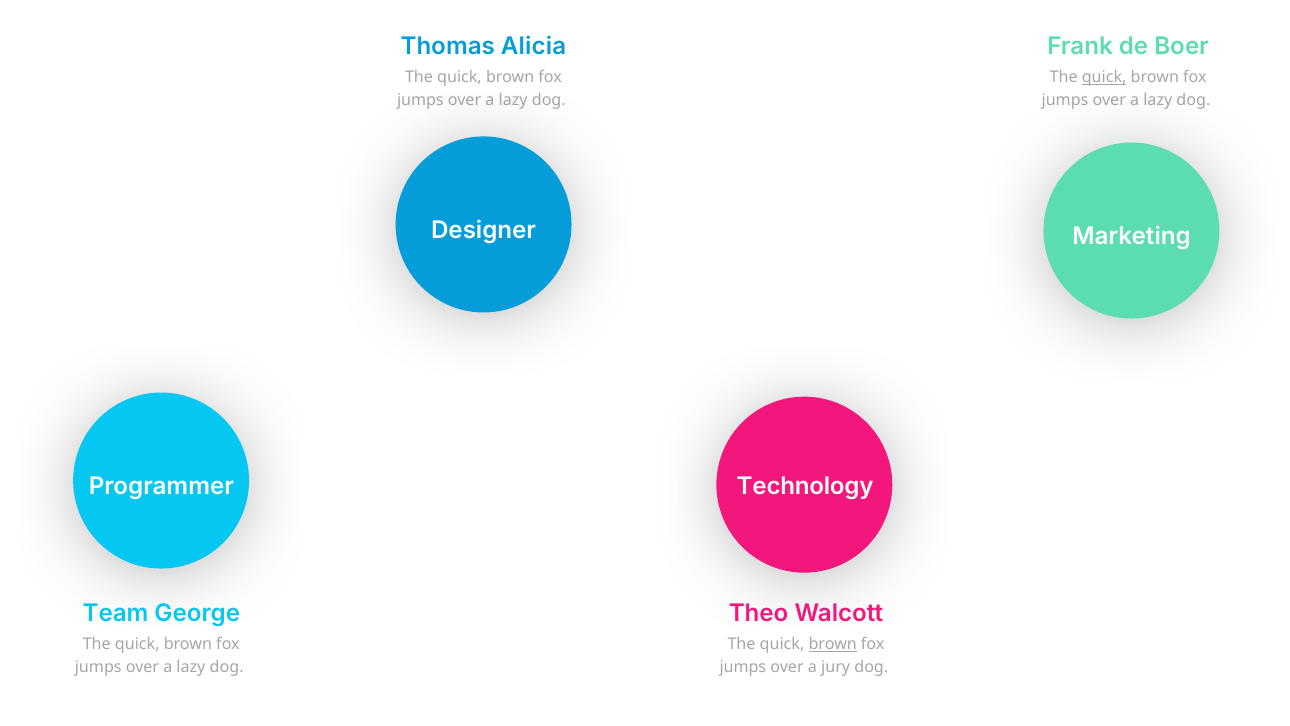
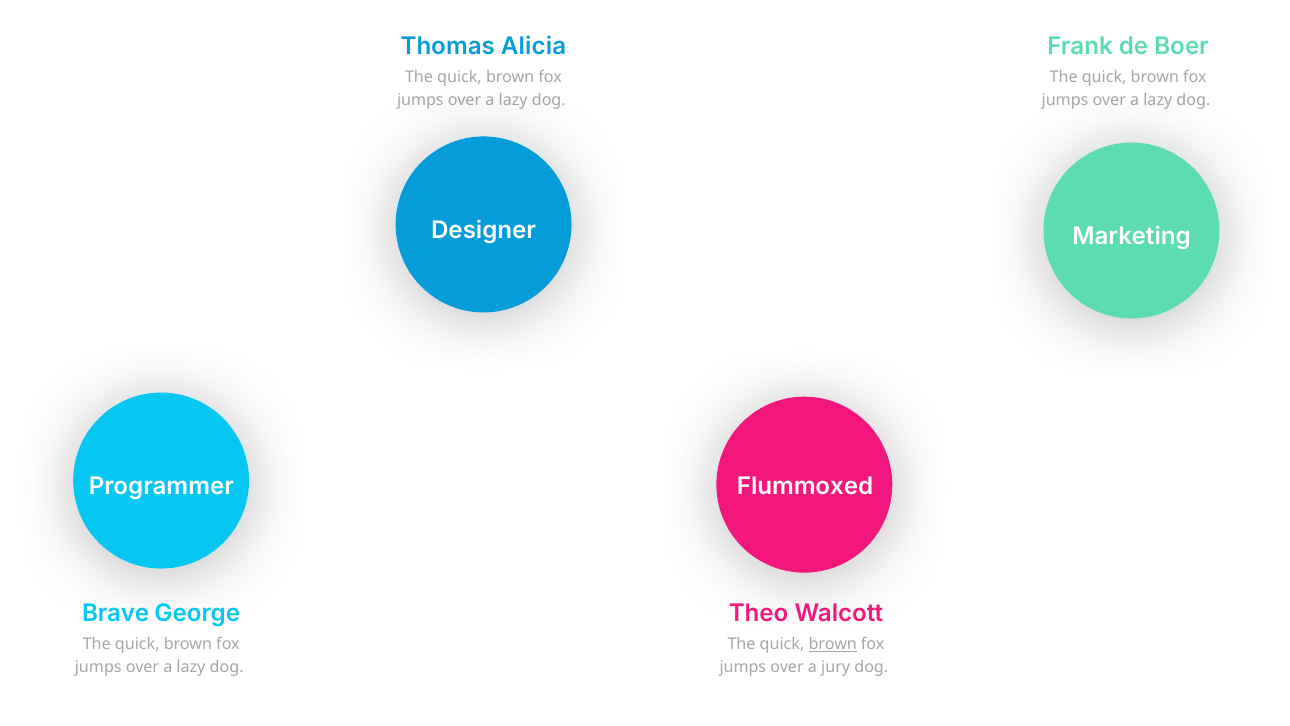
quick at (1104, 77) underline: present -> none
Technology: Technology -> Flummoxed
Team: Team -> Brave
